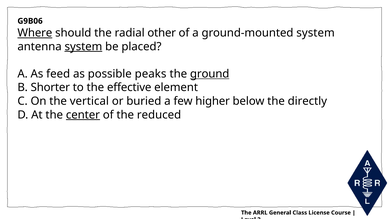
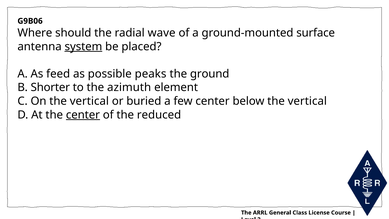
Where underline: present -> none
other: other -> wave
ground-mounted system: system -> surface
ground underline: present -> none
effective: effective -> azimuth
few higher: higher -> center
below the directly: directly -> vertical
